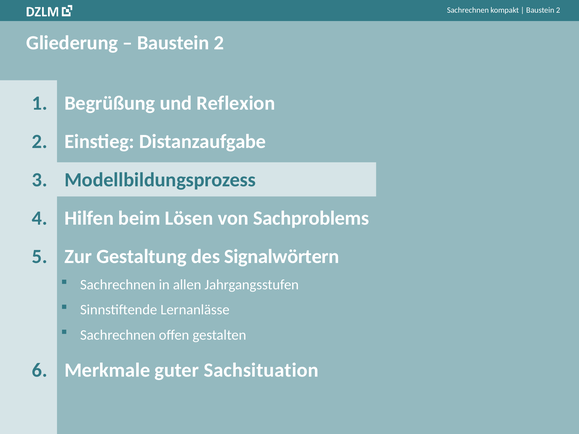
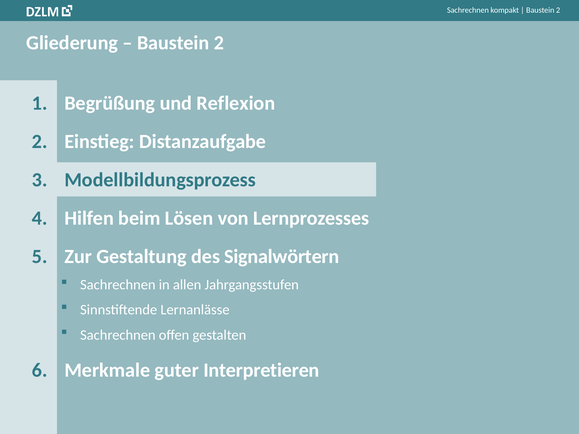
Sachproblems: Sachproblems -> Lernprozesses
Sachsituation: Sachsituation -> Interpretieren
